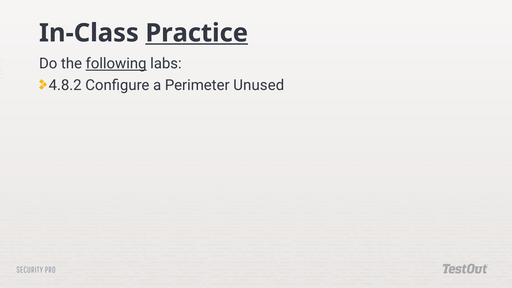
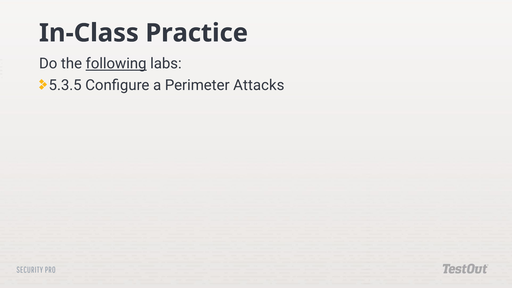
Practice underline: present -> none
4.8.2: 4.8.2 -> 5.3.5
Unused: Unused -> Attacks
